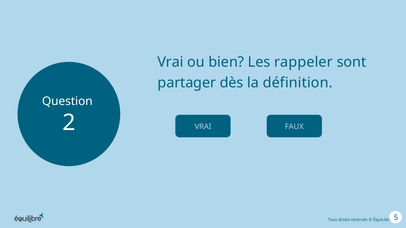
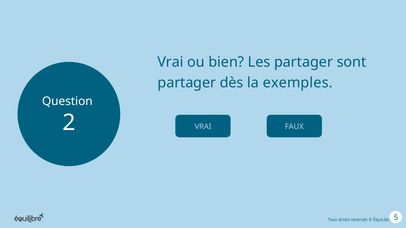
Les rappeler: rappeler -> partager
définition: définition -> exemples
